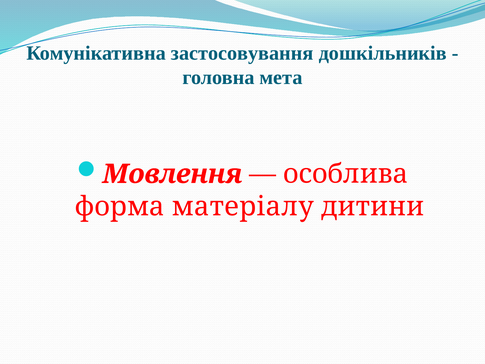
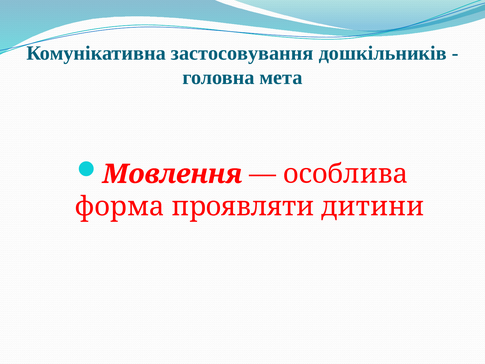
матеріалу: матеріалу -> проявляти
